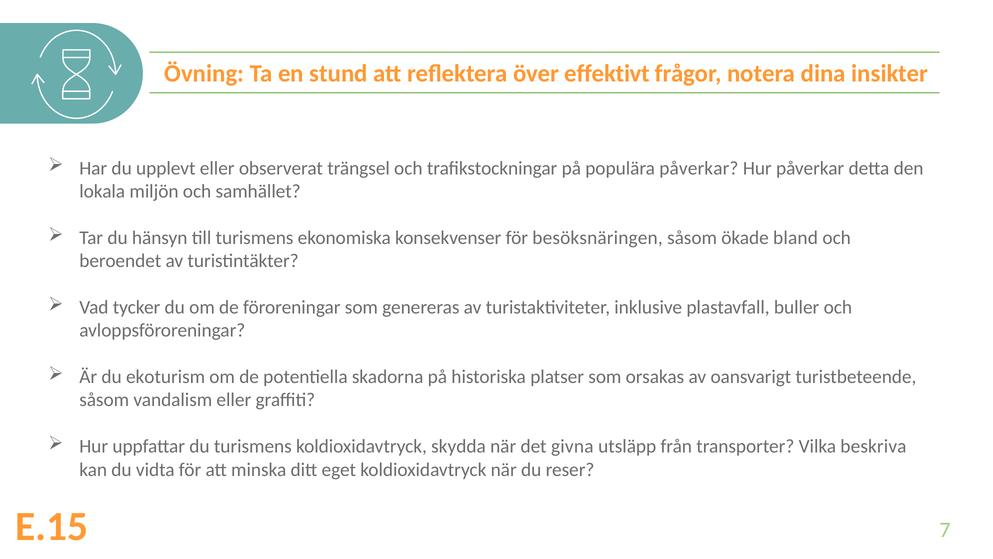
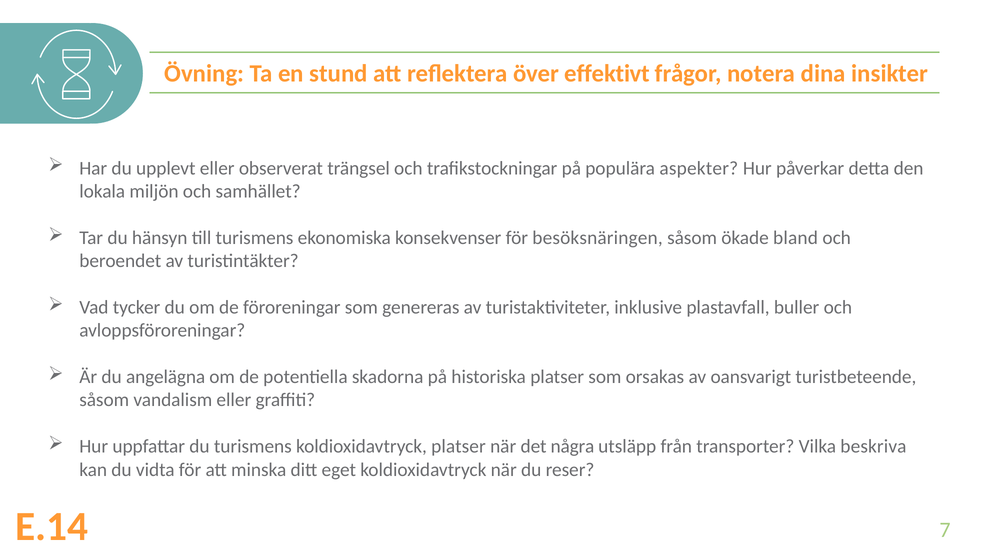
populära påverkar: påverkar -> aspekter
ekoturism: ekoturism -> angelägna
koldioxidavtryck skydda: skydda -> platser
givna: givna -> några
E.15: E.15 -> E.14
